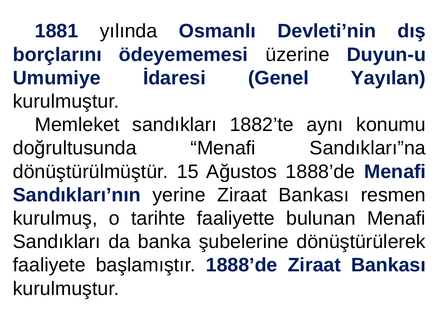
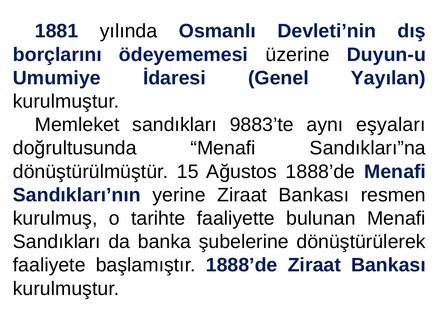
1882’te: 1882’te -> 9883’te
konumu: konumu -> eşyaları
